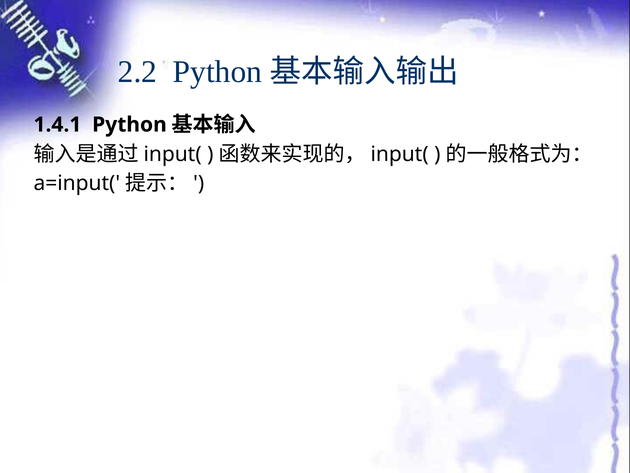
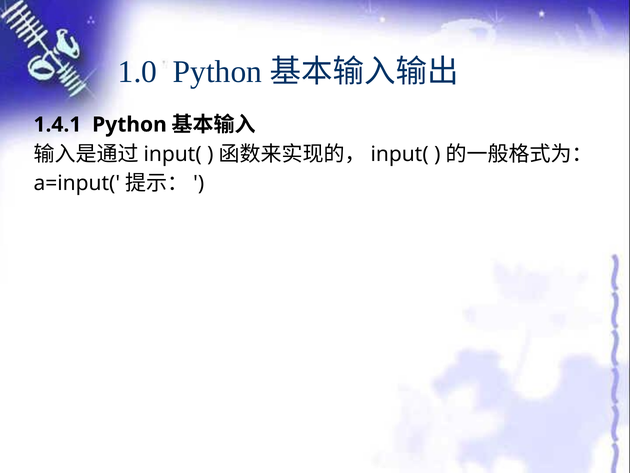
2.2: 2.2 -> 1.0
